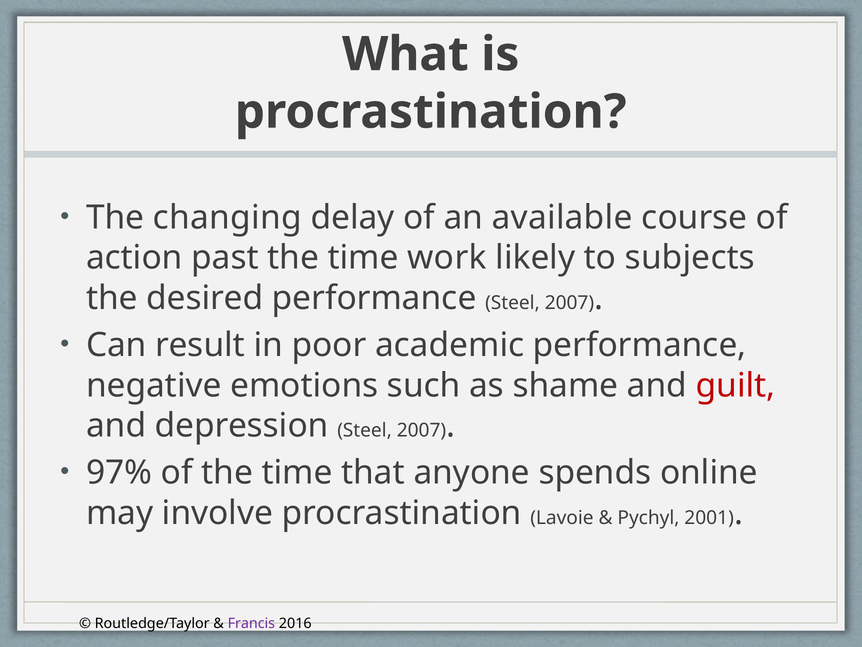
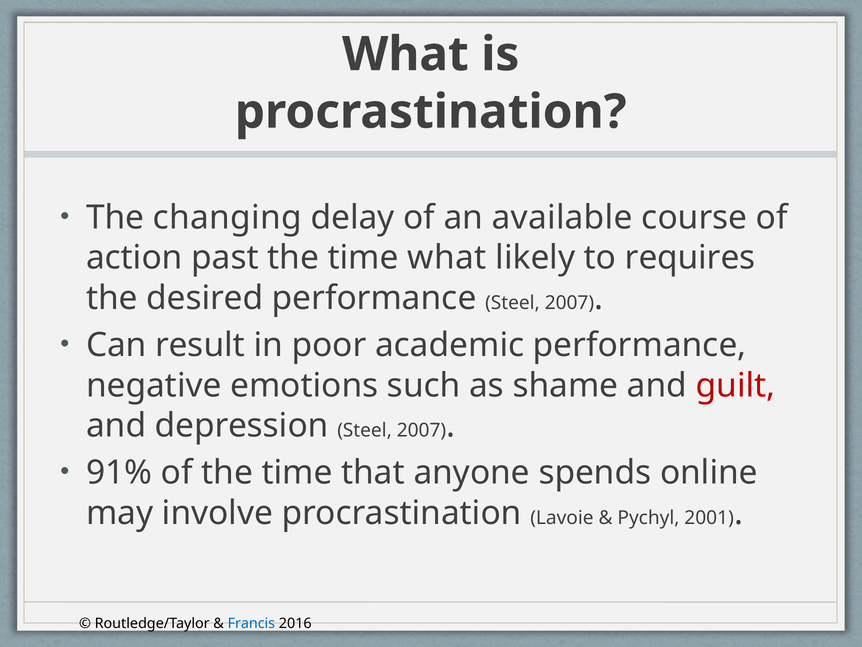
time work: work -> what
subjects: subjects -> requires
97%: 97% -> 91%
Francis colour: purple -> blue
